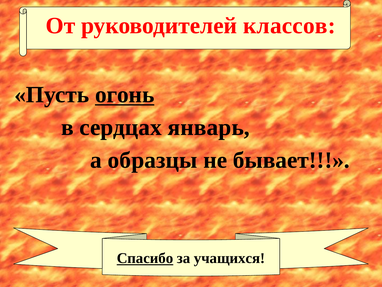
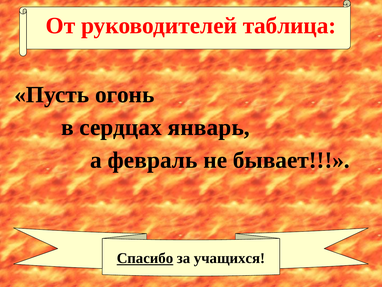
классов: классов -> таблица
огонь underline: present -> none
образцы: образцы -> февраль
